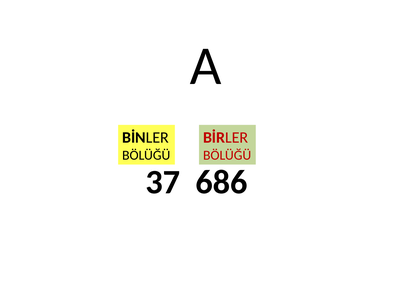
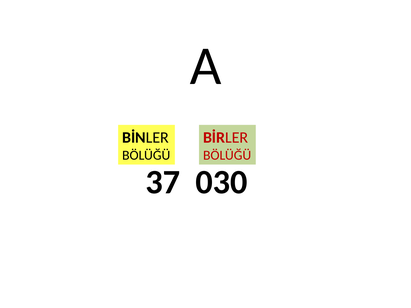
686: 686 -> 030
